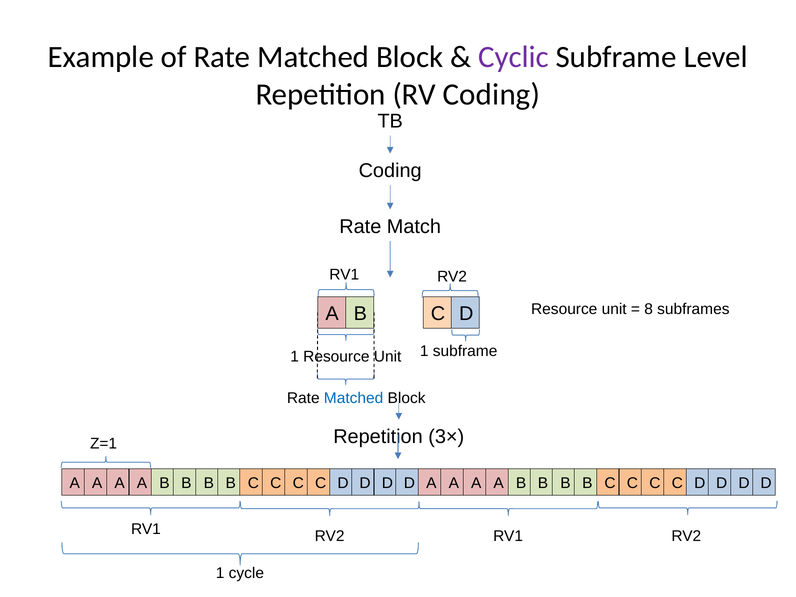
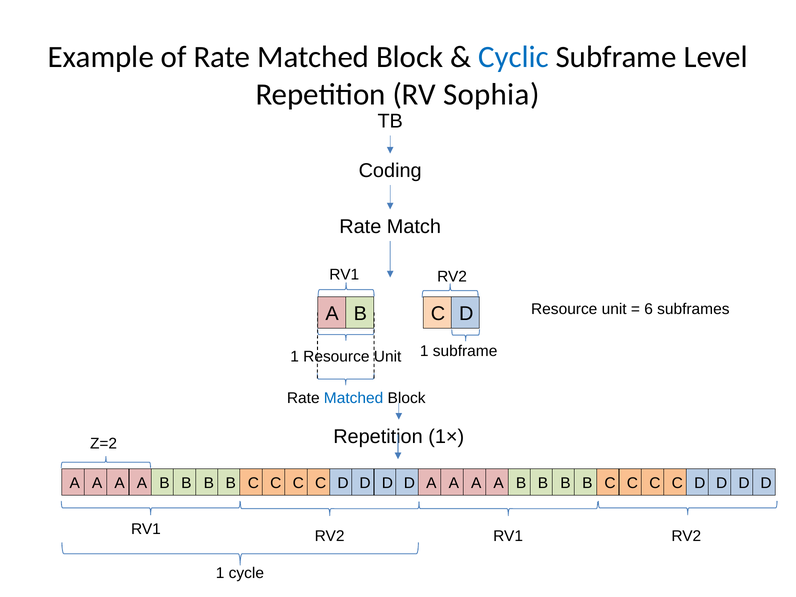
Cyclic colour: purple -> blue
RV Coding: Coding -> Sophia
8: 8 -> 6
3×: 3× -> 1×
Z=1: Z=1 -> Z=2
